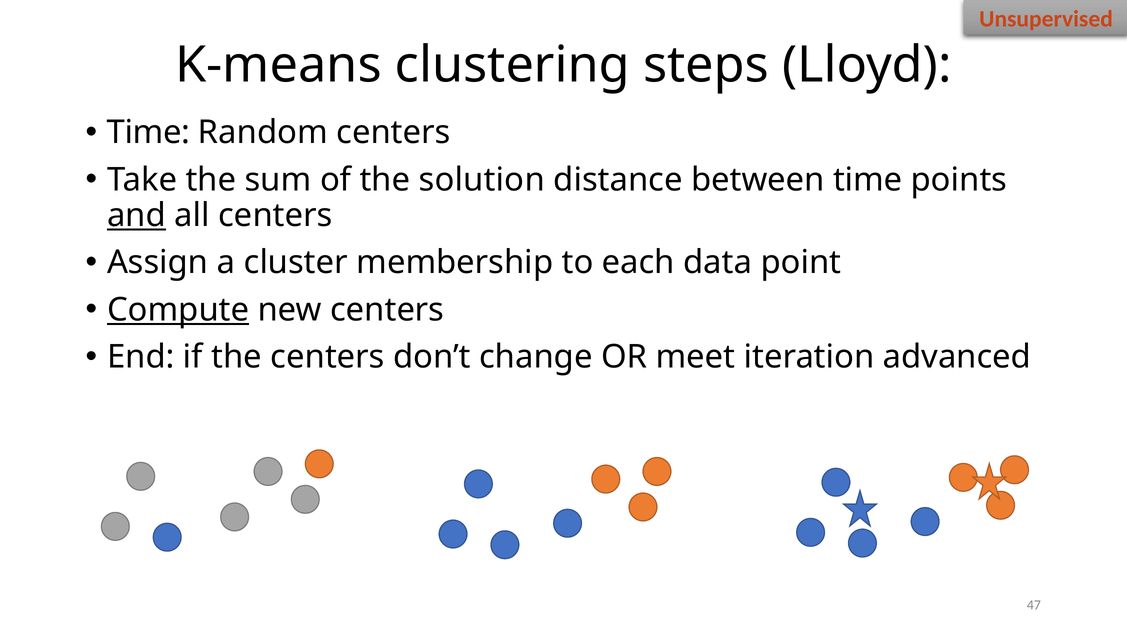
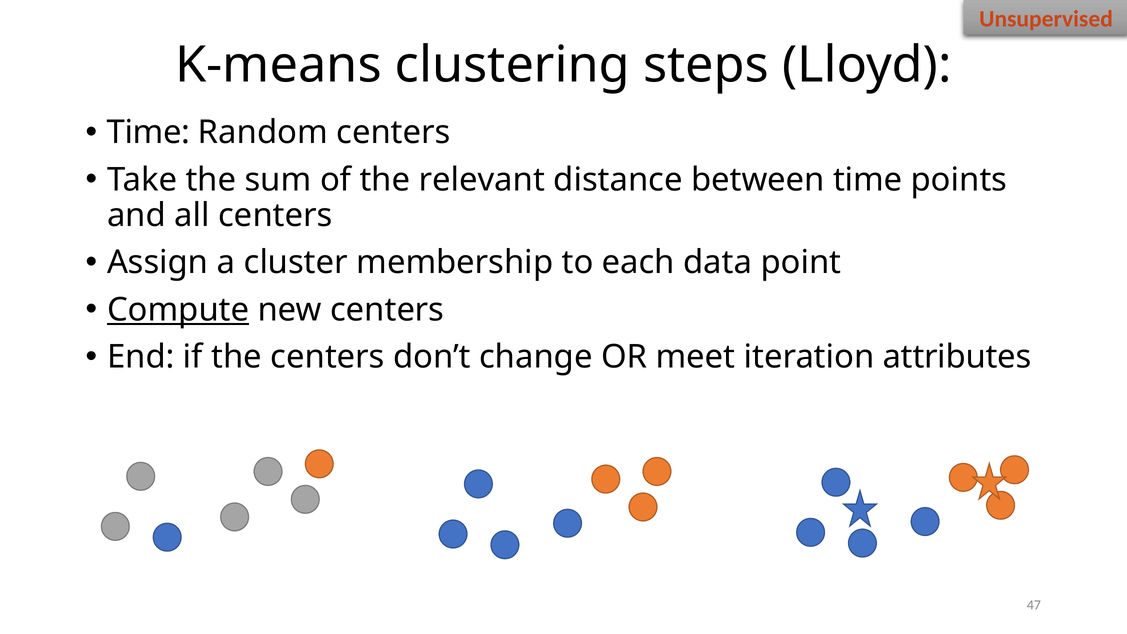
solution: solution -> relevant
and underline: present -> none
advanced: advanced -> attributes
